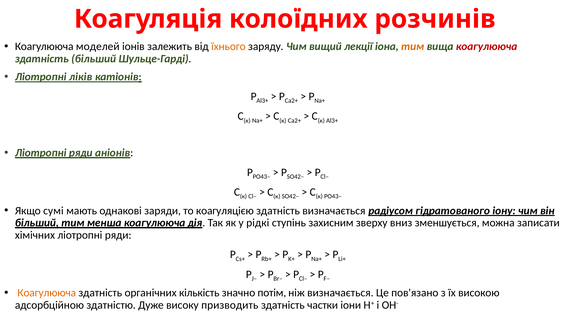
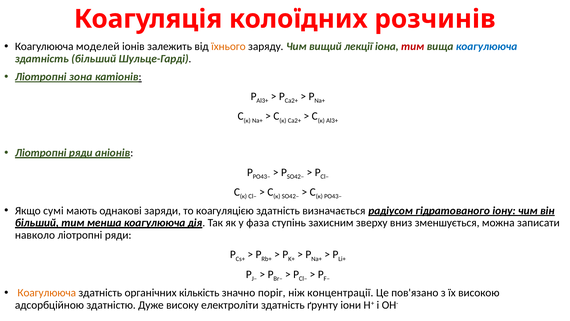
тим at (413, 47) colour: orange -> red
коагулююча at (487, 47) colour: red -> blue
ліків: ліків -> зона
рідкі: рідкі -> фаза
хімічних: хімічних -> навколо
потім: потім -> поріг
ніж визначається: визначається -> концентрації
призводить: призводить -> електроліти
частки: частки -> ґрунту
